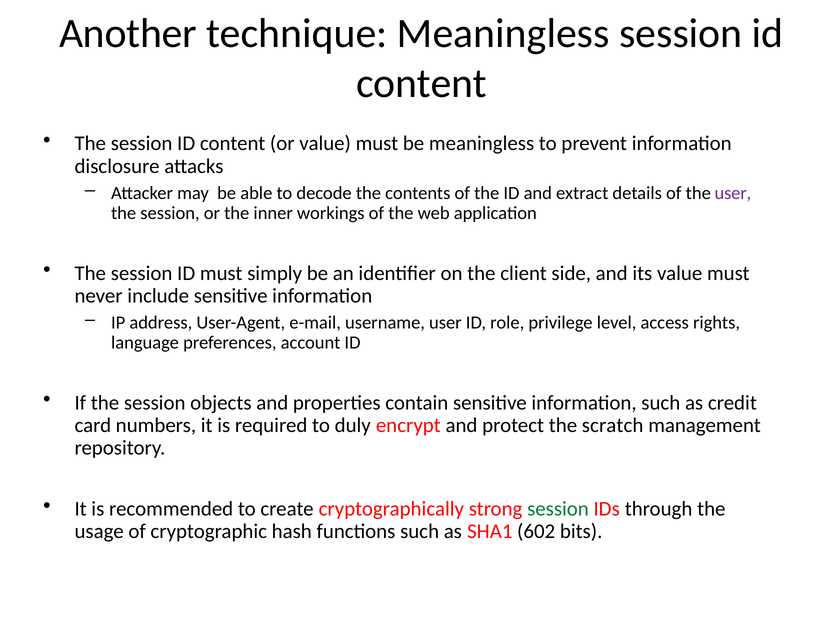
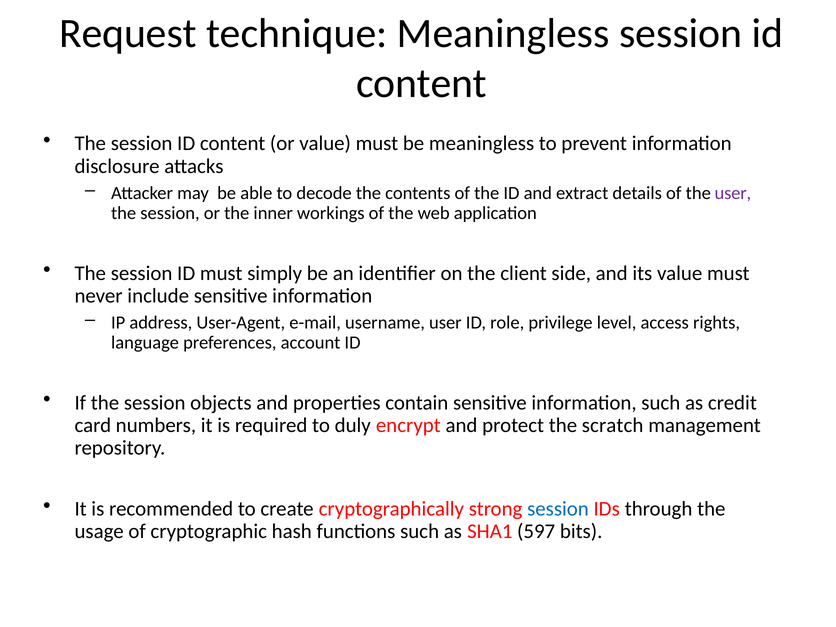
Another: Another -> Request
session at (558, 509) colour: green -> blue
602: 602 -> 597
